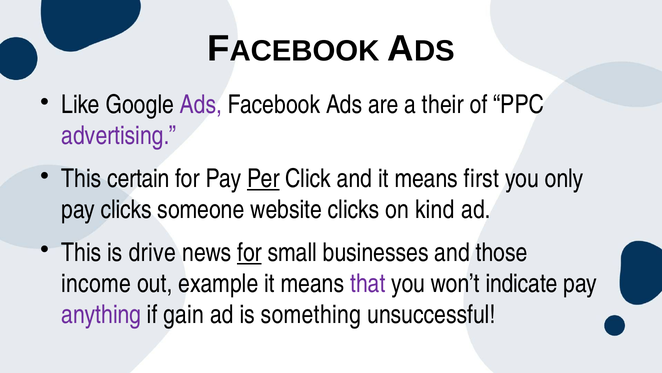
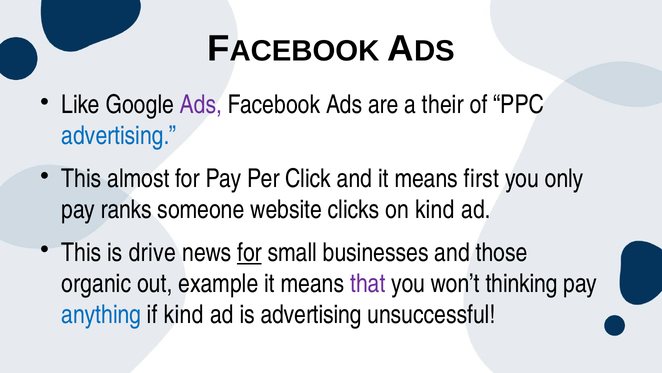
advertising at (119, 135) colour: purple -> blue
certain: certain -> almost
Per underline: present -> none
pay clicks: clicks -> ranks
income: income -> organic
indicate: indicate -> thinking
anything colour: purple -> blue
if gain: gain -> kind
is something: something -> advertising
